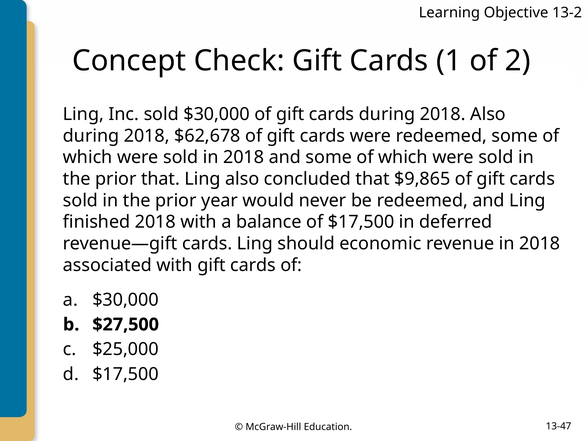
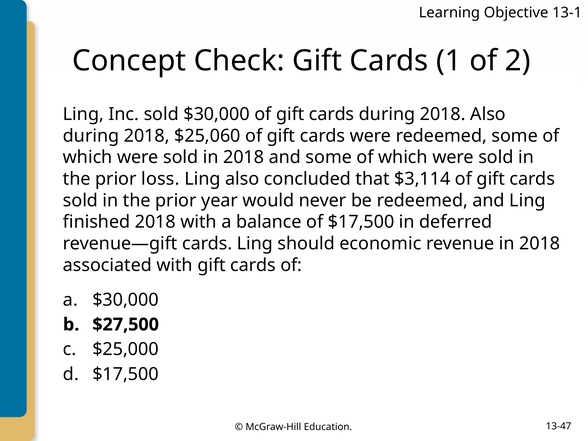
13-2: 13-2 -> 13-1
$62,678: $62,678 -> $25,060
prior that: that -> loss
$9,865: $9,865 -> $3,114
